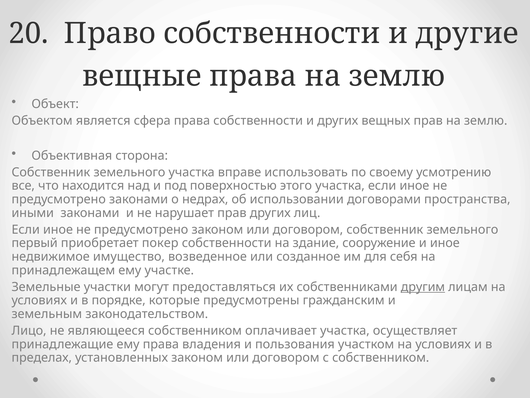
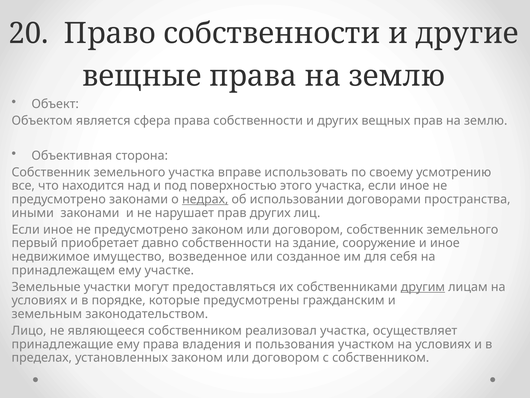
недрах underline: none -> present
покер: покер -> давно
оплачивает: оплачивает -> реализовал
